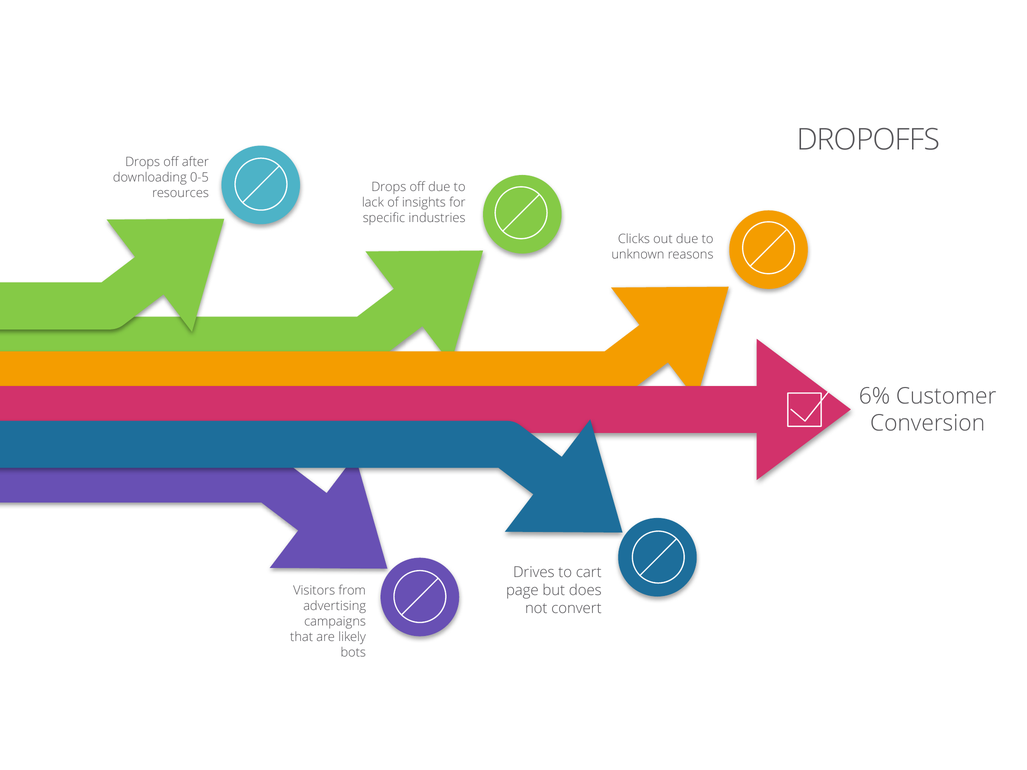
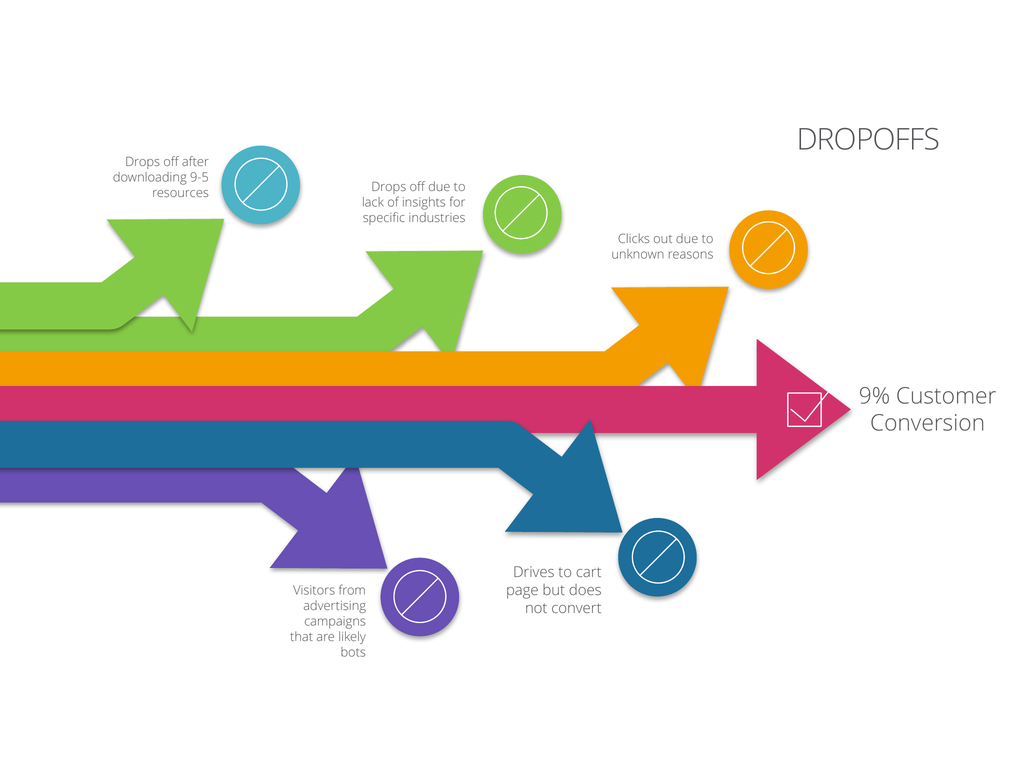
0-5: 0-5 -> 9-5
6%: 6% -> 9%
